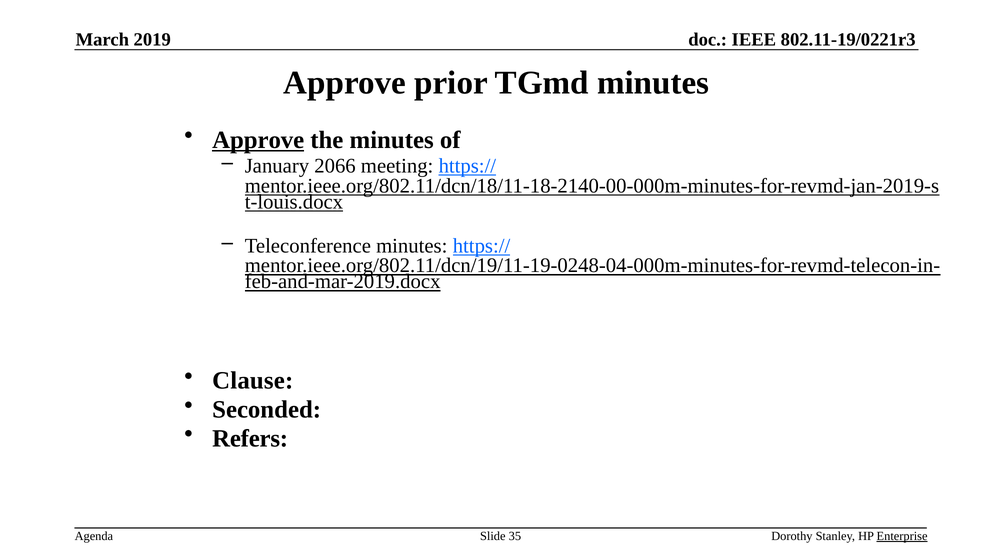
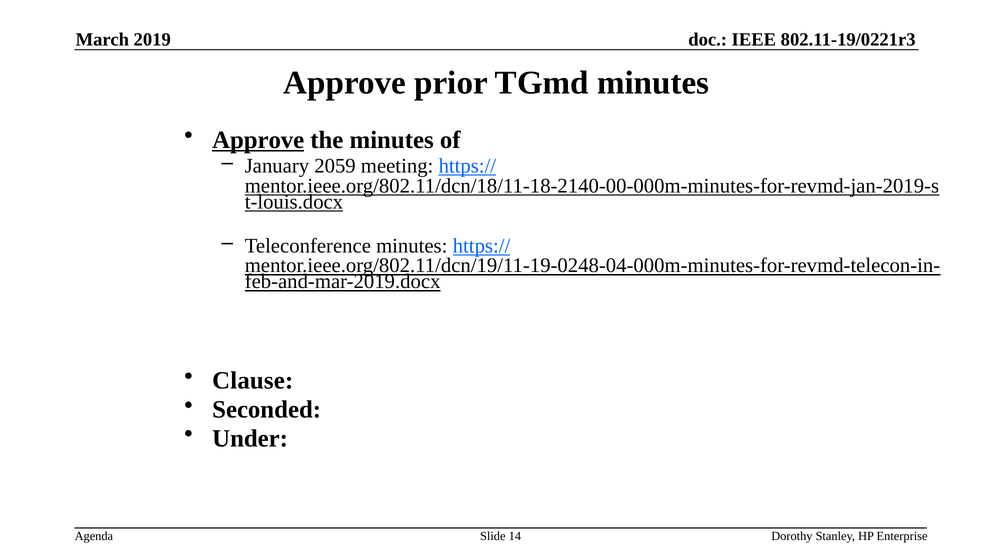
2066: 2066 -> 2059
Refers: Refers -> Under
35: 35 -> 14
Enterprise underline: present -> none
